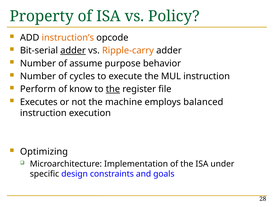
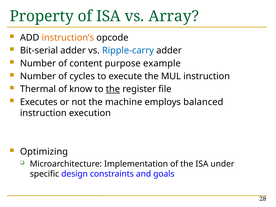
Policy: Policy -> Array
adder at (73, 51) underline: present -> none
Ripple-carry colour: orange -> blue
assume: assume -> content
behavior: behavior -> example
Perform: Perform -> Thermal
